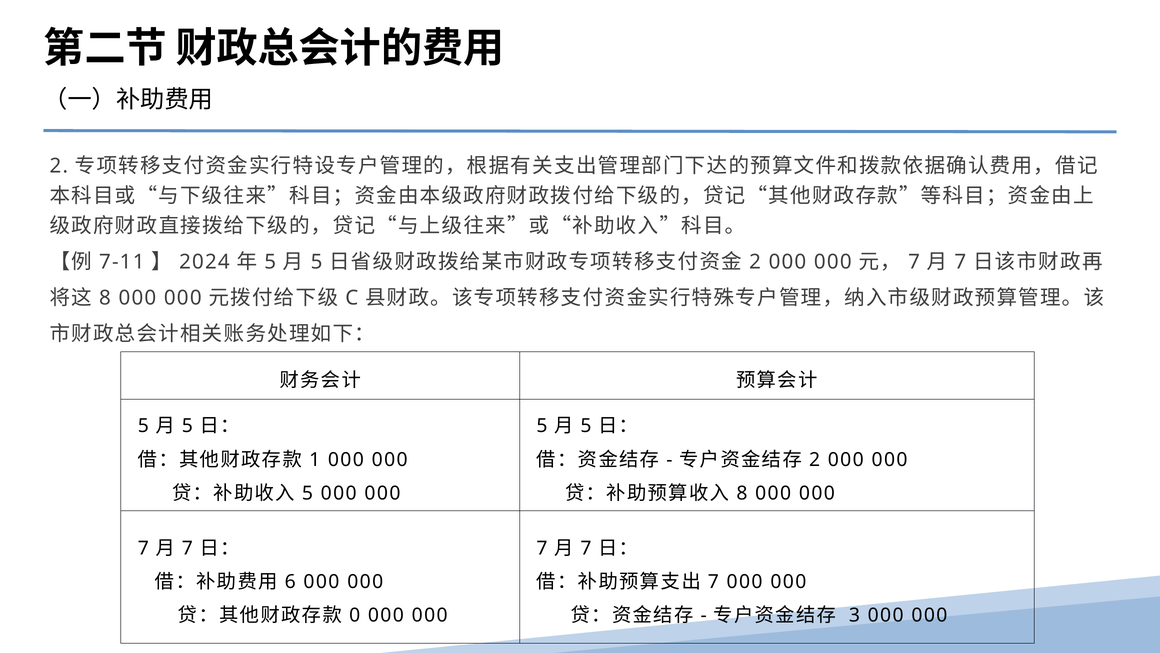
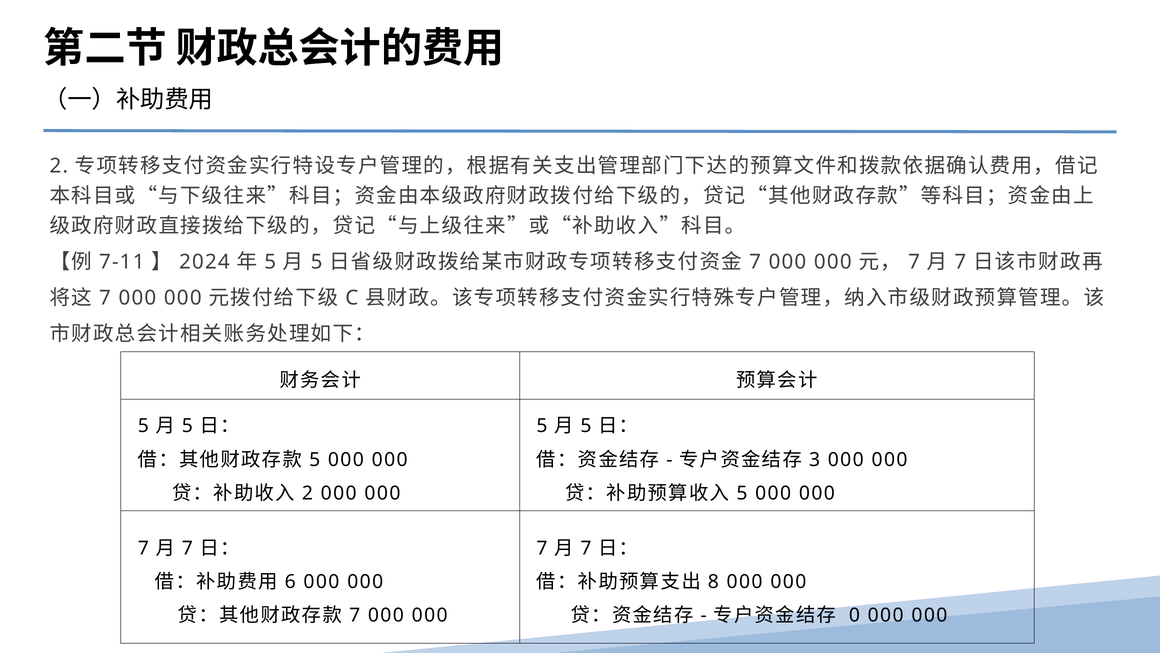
2 at (755, 262): 2 -> 7
8 at (105, 298): 8 -> 7
1 at (315, 459): 1 -> 5
2 at (815, 459): 2 -> 3
5 at (307, 493): 5 -> 2
8 at (742, 493): 8 -> 5
7 at (713, 581): 7 -> 8
0 at (355, 615): 0 -> 7
3: 3 -> 0
